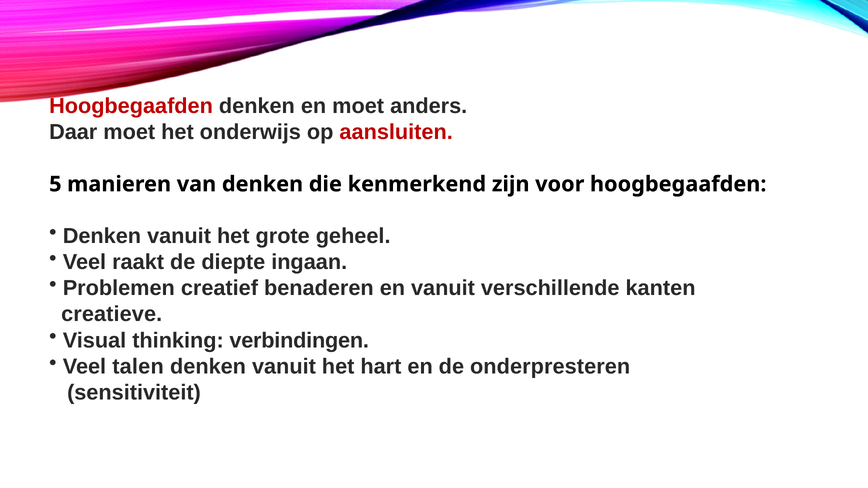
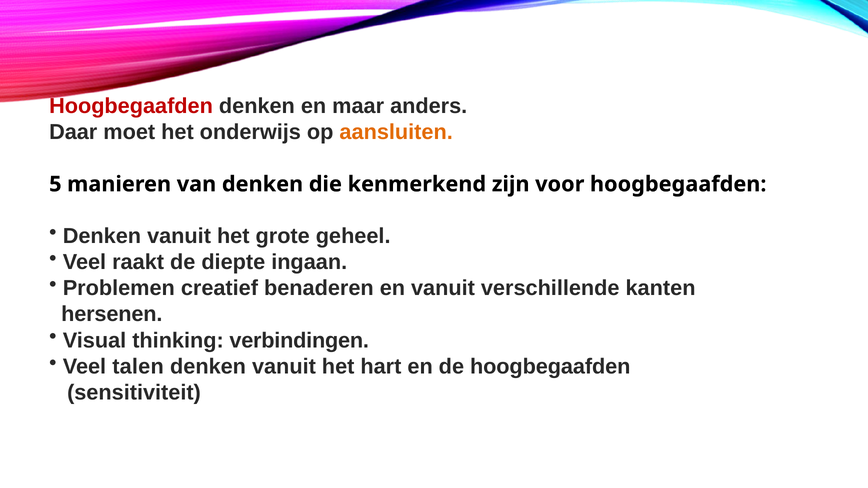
en moet: moet -> maar
aansluiten colour: red -> orange
creatieve: creatieve -> hersenen
de onderpresteren: onderpresteren -> hoogbegaafden
